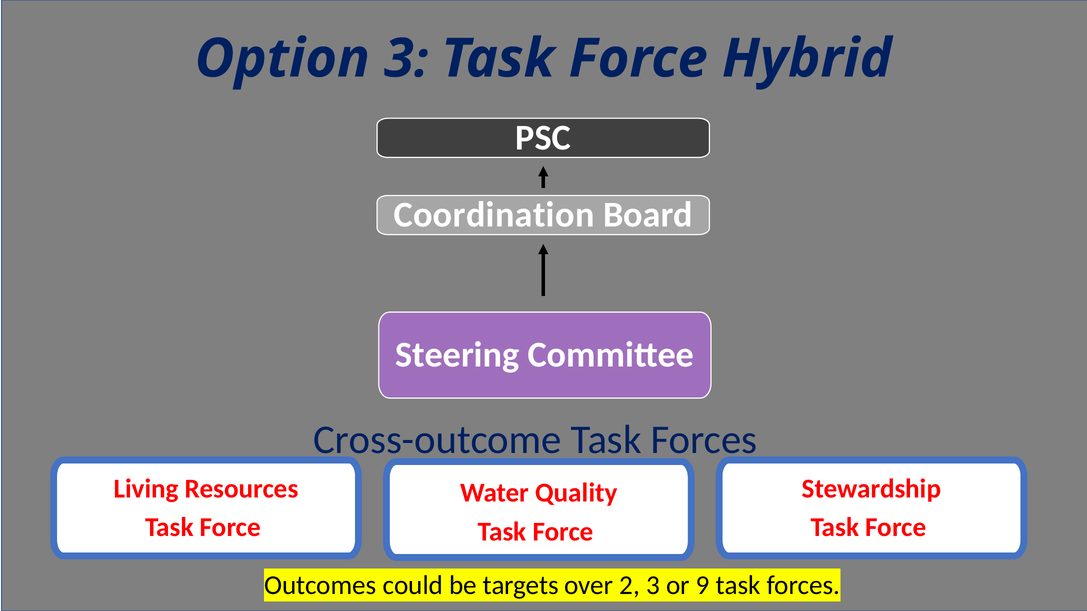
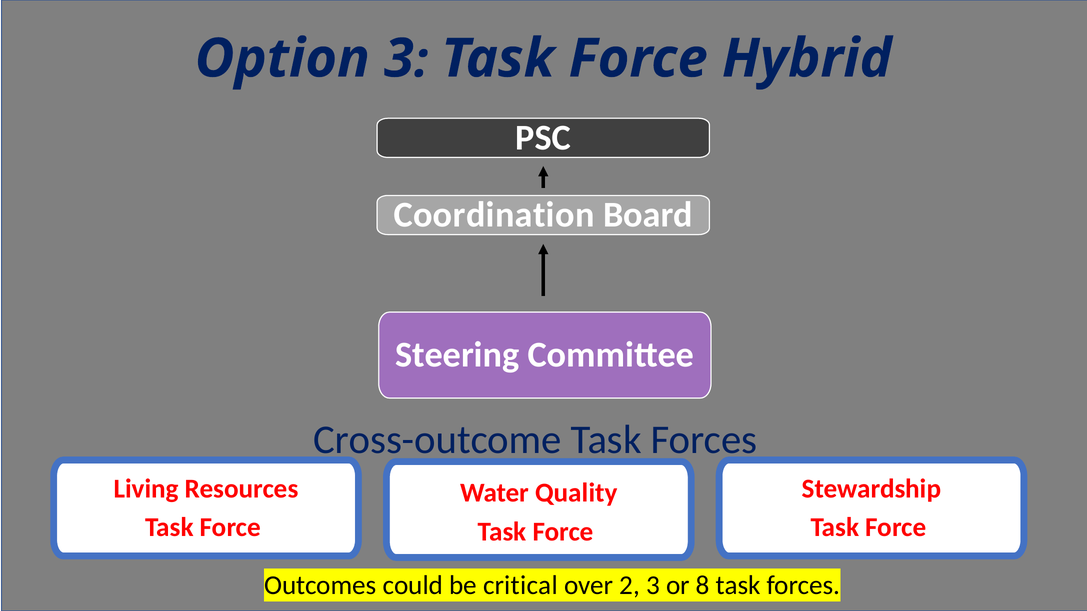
targets: targets -> critical
9: 9 -> 8
